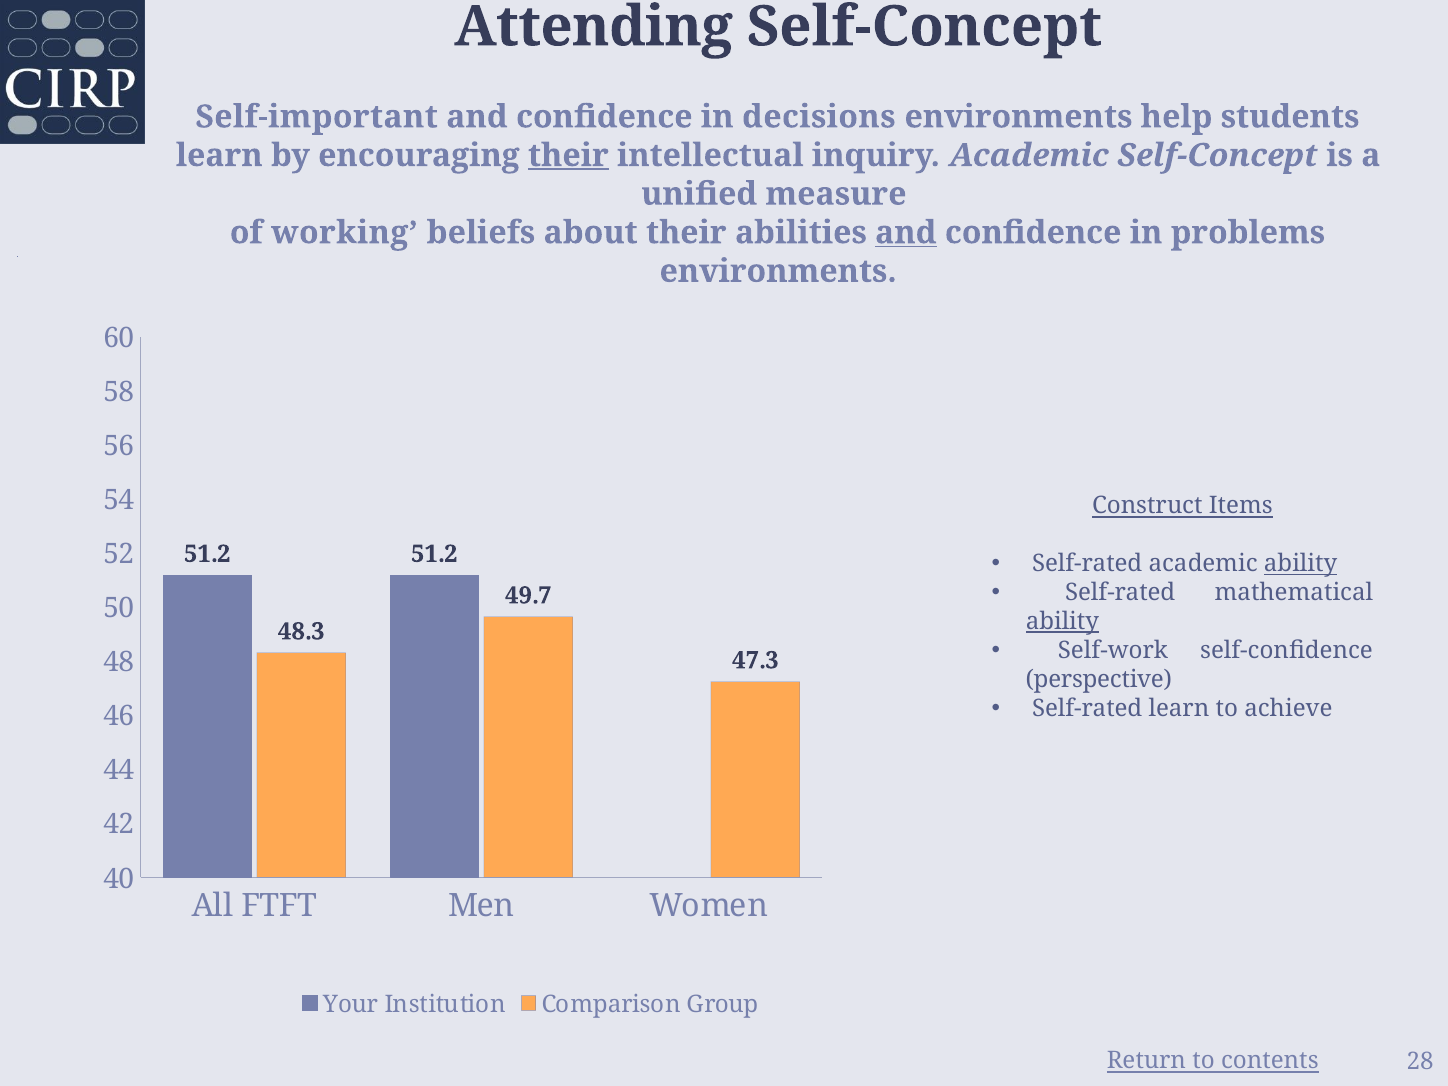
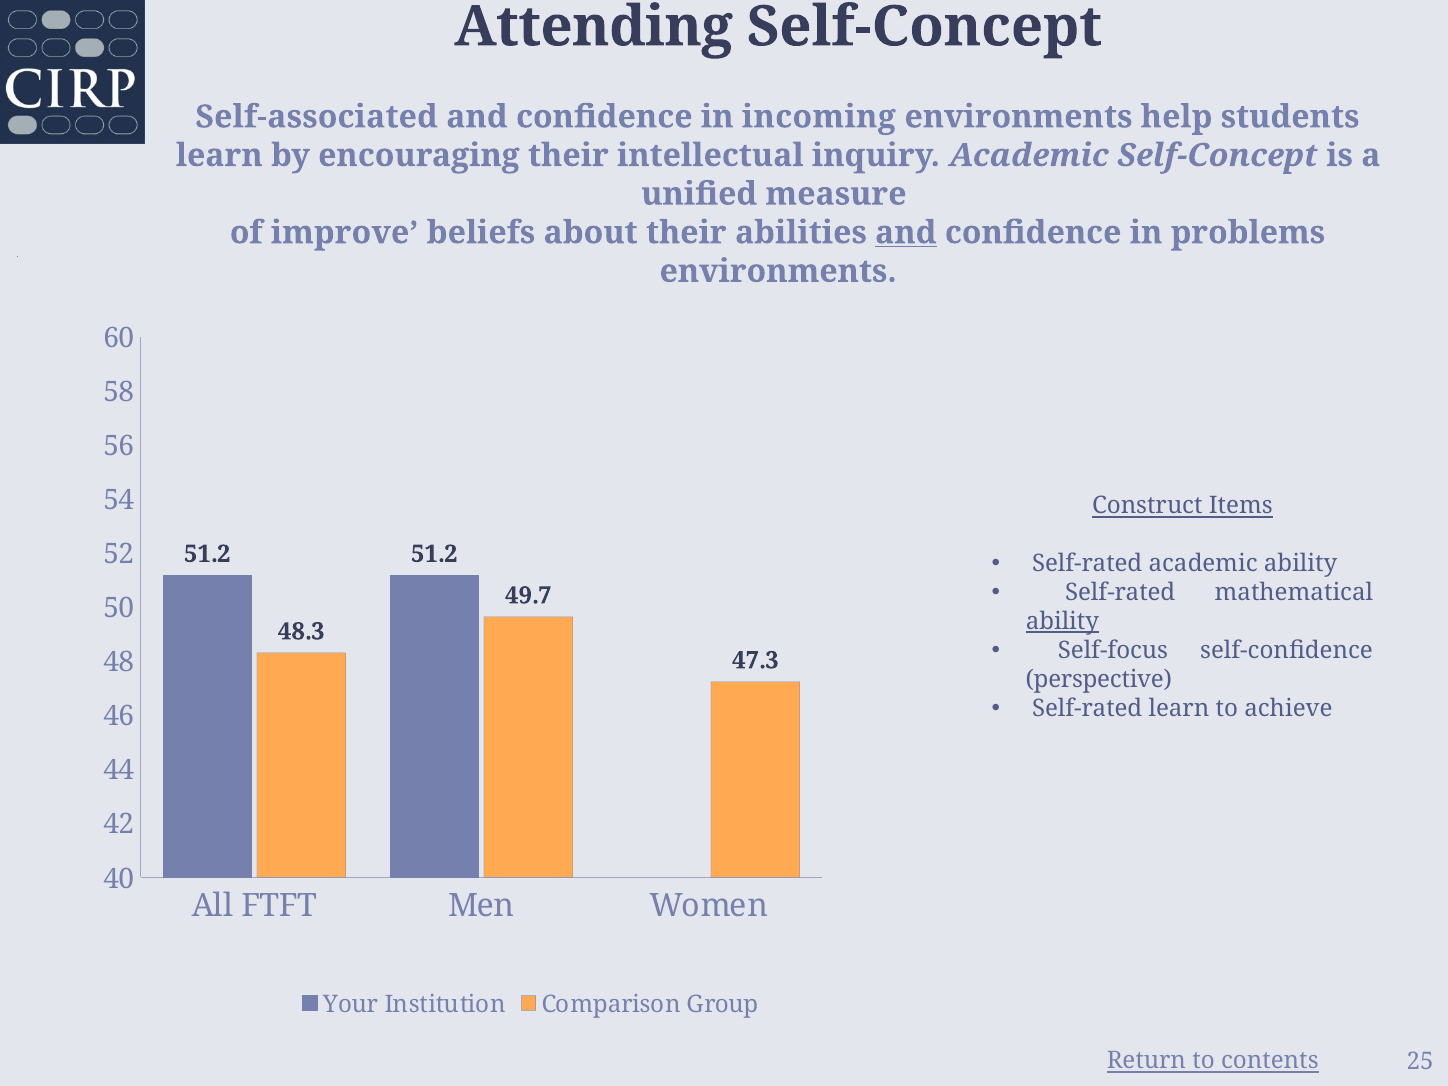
Self-important: Self-important -> Self-associated
decisions: decisions -> incoming
their at (568, 155) underline: present -> none
working: working -> improve
ability at (1301, 564) underline: present -> none
Self-work: Self-work -> Self-focus
28: 28 -> 25
